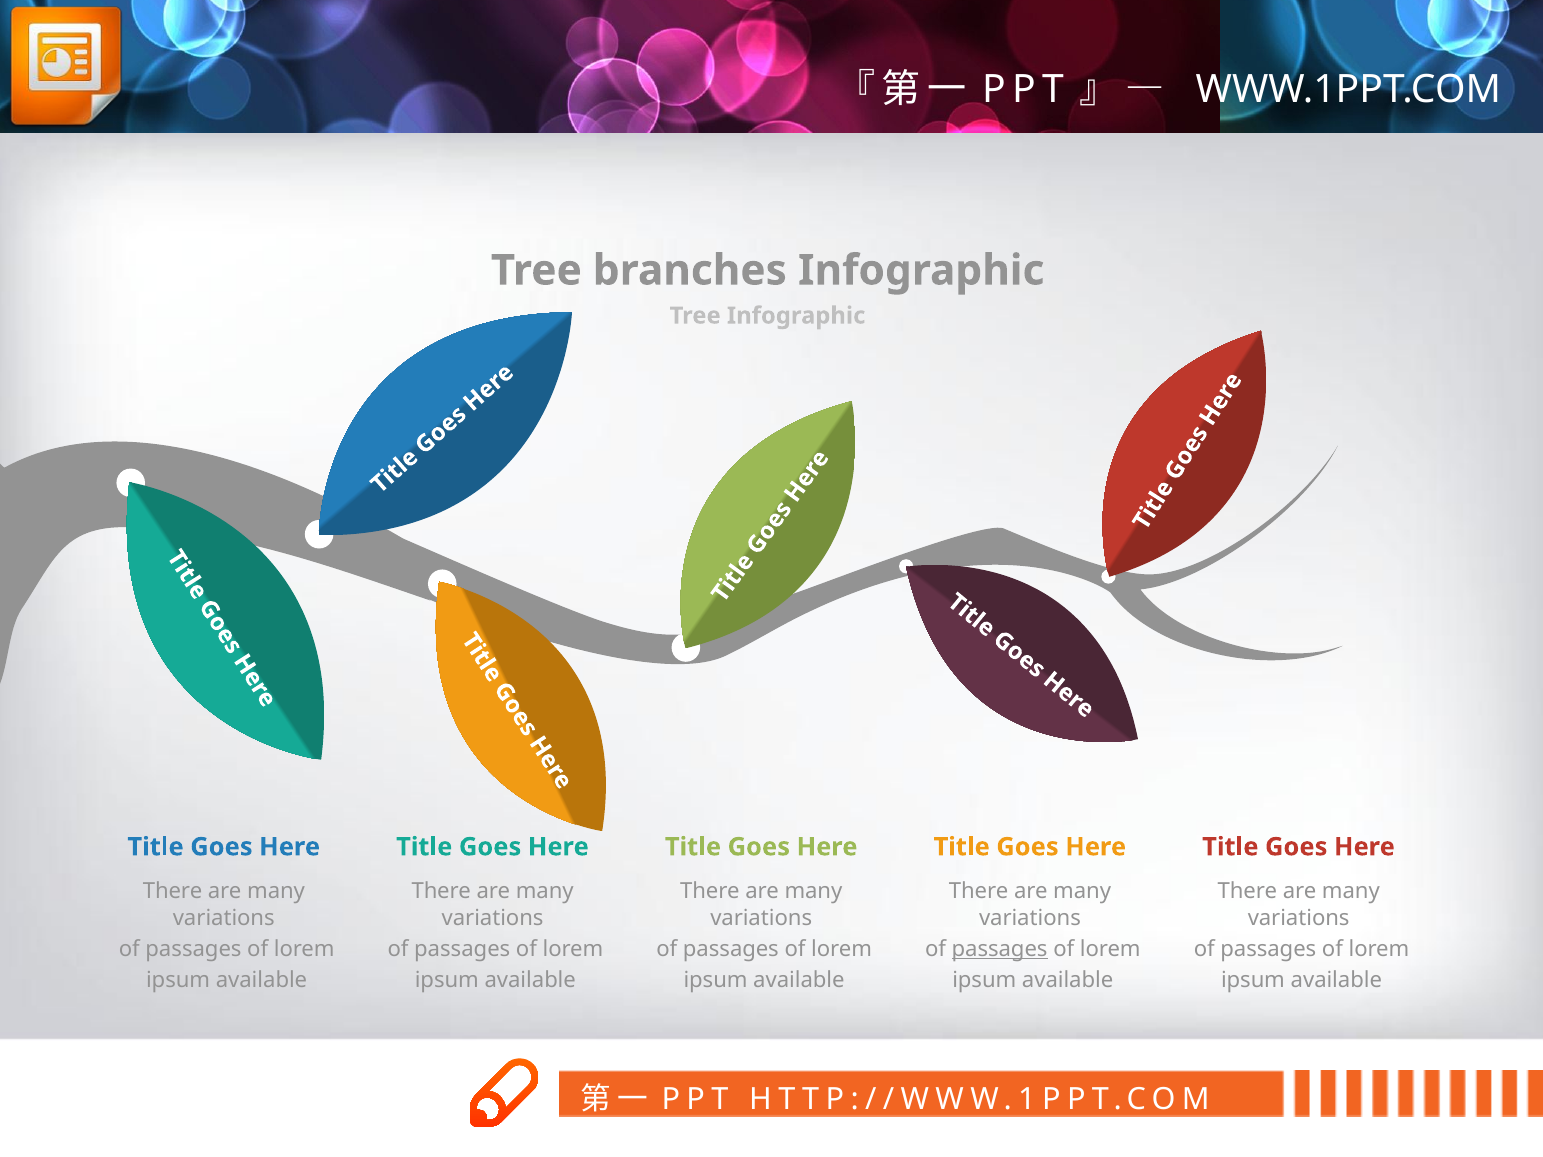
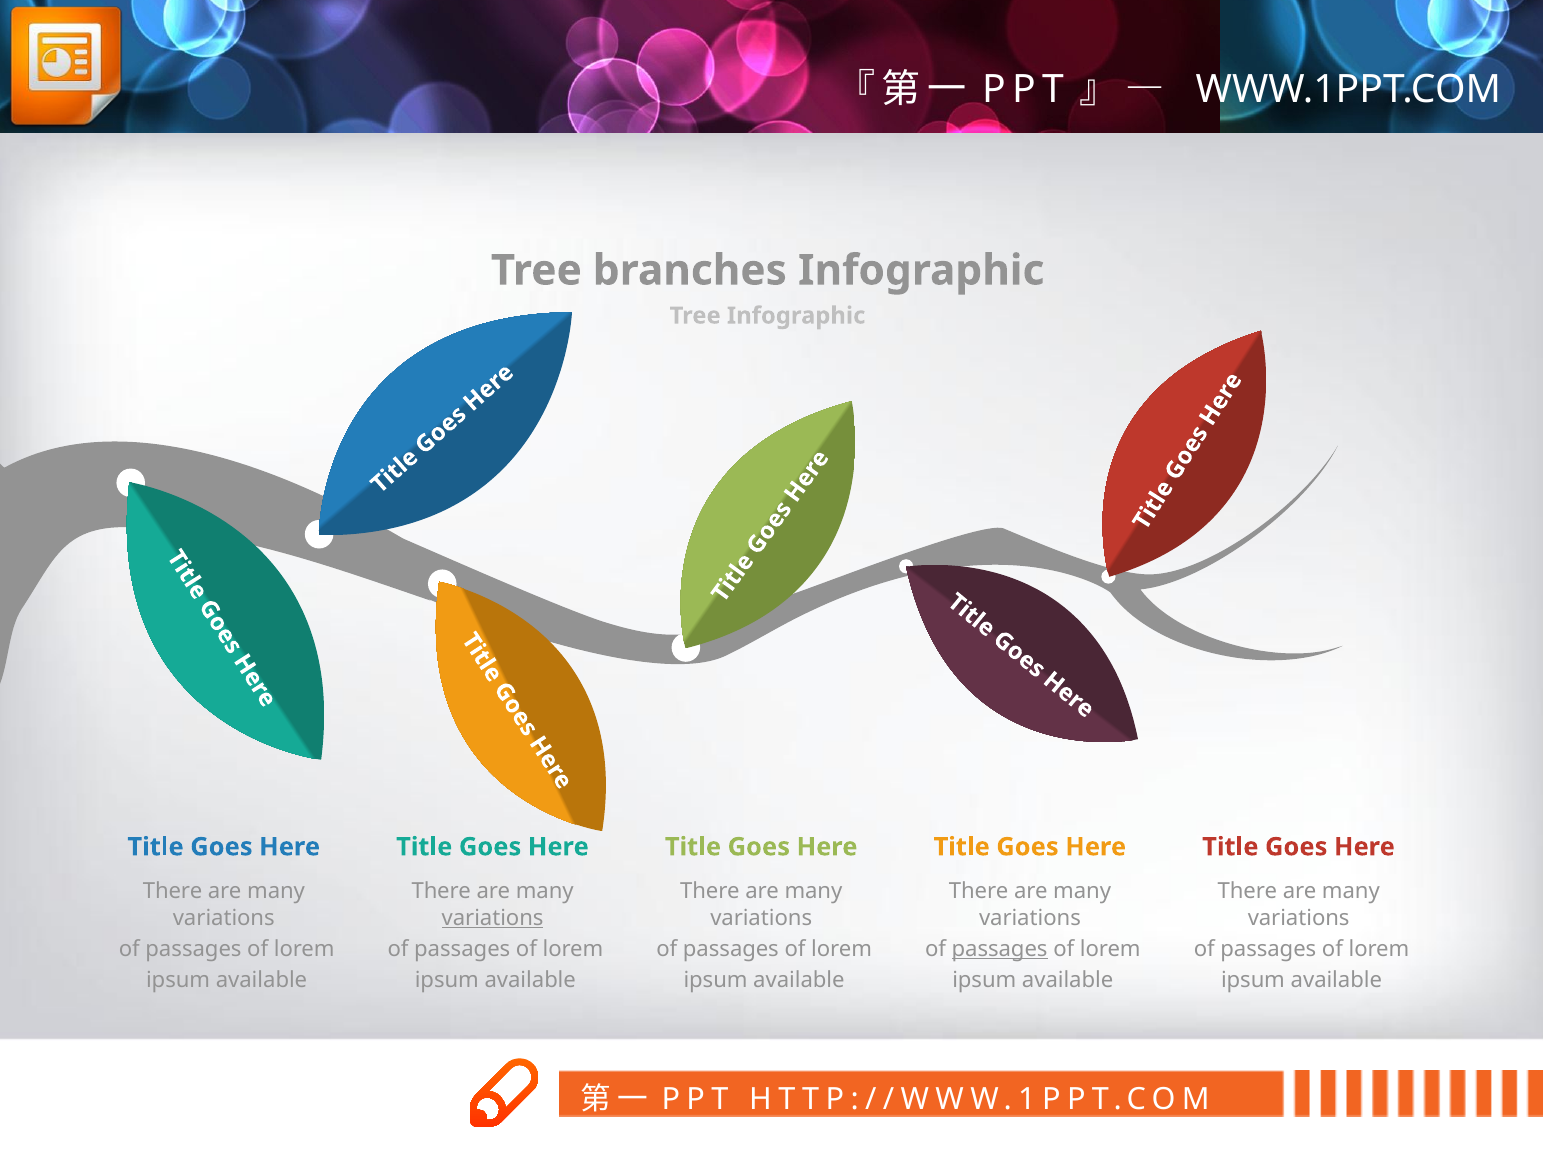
variations at (493, 918) underline: none -> present
